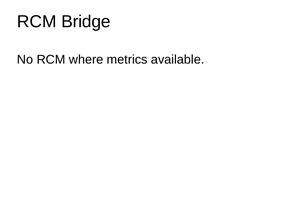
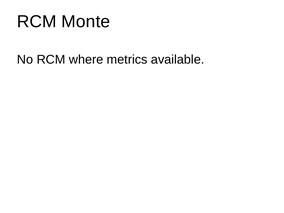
Bridge: Bridge -> Monte
